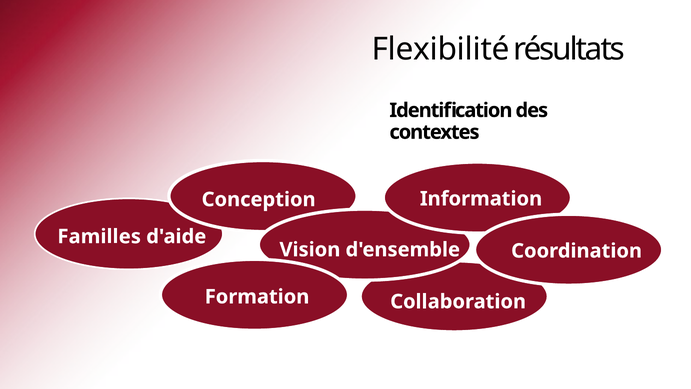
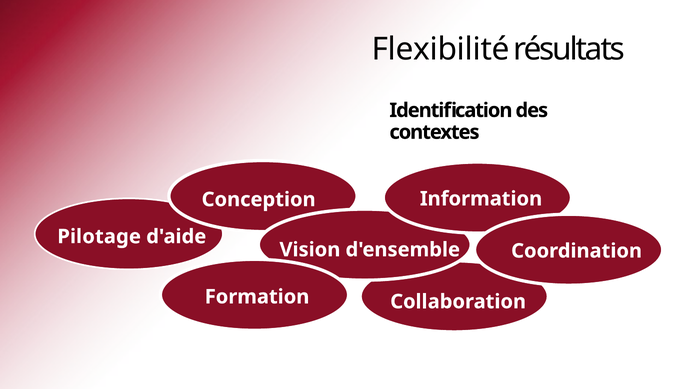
Familles: Familles -> Pilotage
